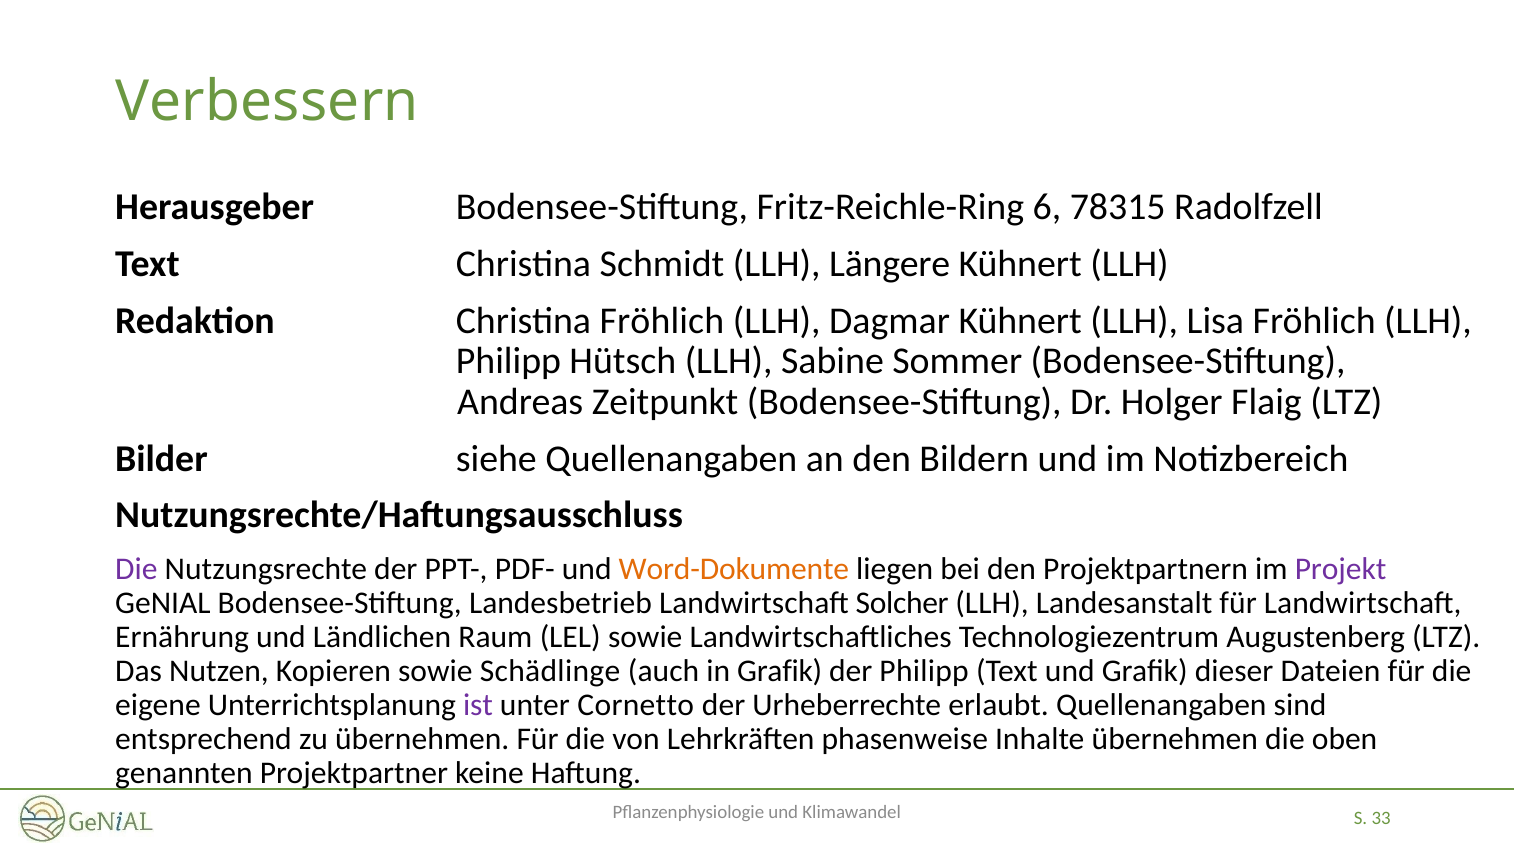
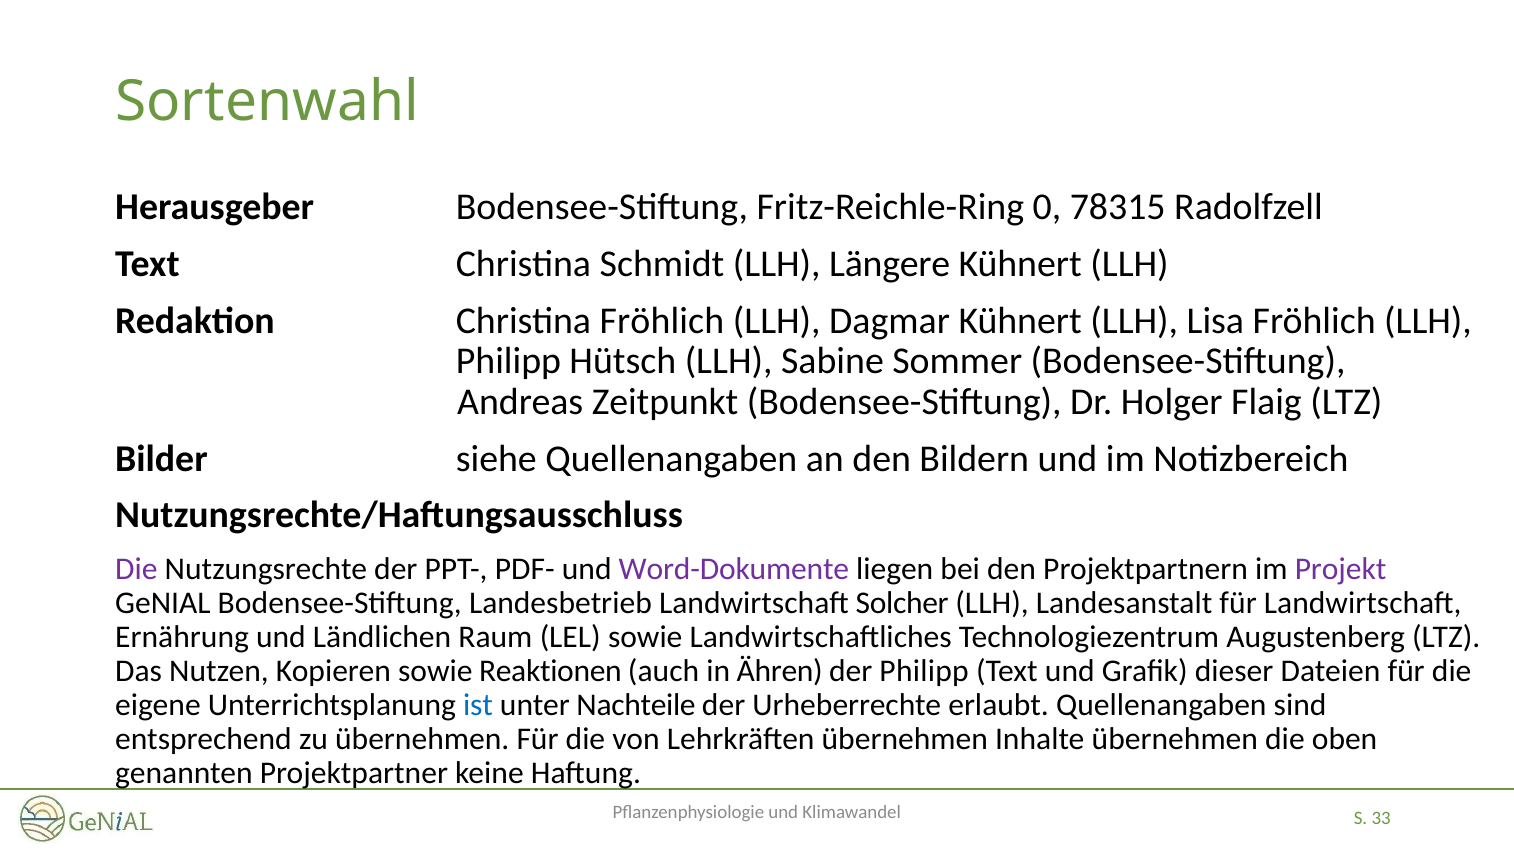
Verbessern: Verbessern -> Sortenwahl
6: 6 -> 0
Word-Dokumente colour: orange -> purple
Schädlinge: Schädlinge -> Reaktionen
in Grafik: Grafik -> Ähren
ist colour: purple -> blue
Cornetto: Cornetto -> Nachteile
Lehrkräften phasenweise: phasenweise -> übernehmen
